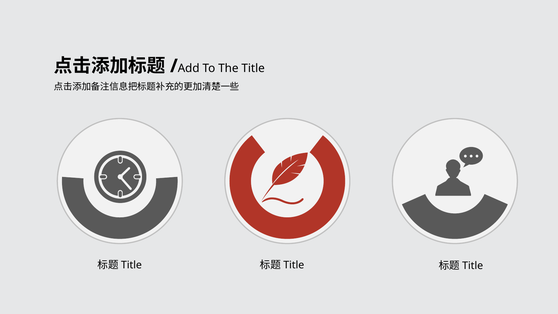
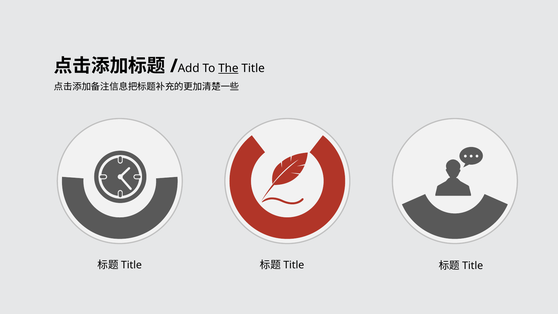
The underline: none -> present
